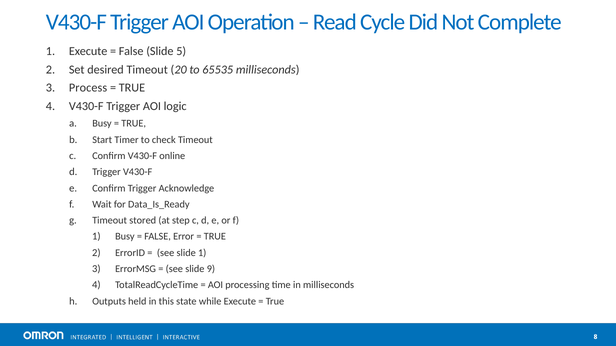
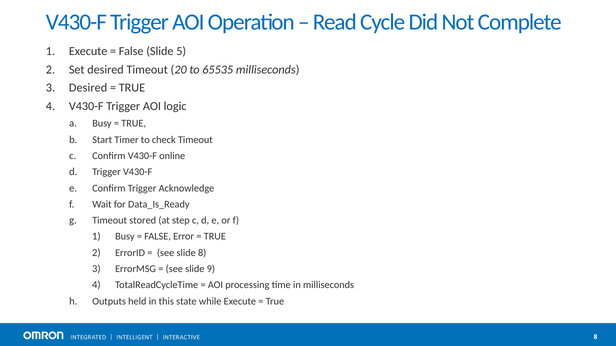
Process at (88, 88): Process -> Desired
slide 1: 1 -> 8
